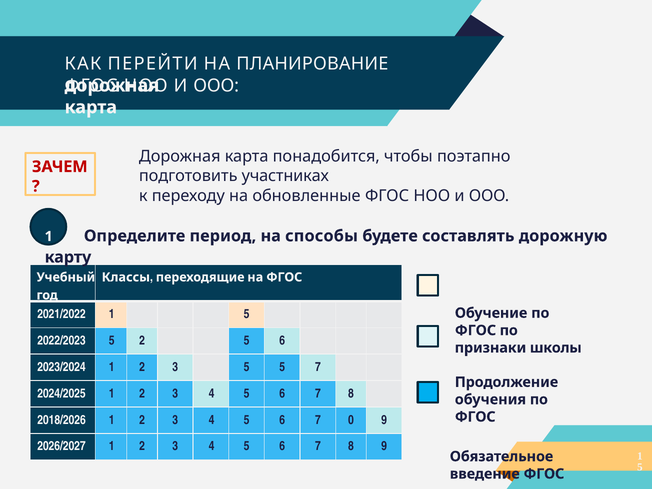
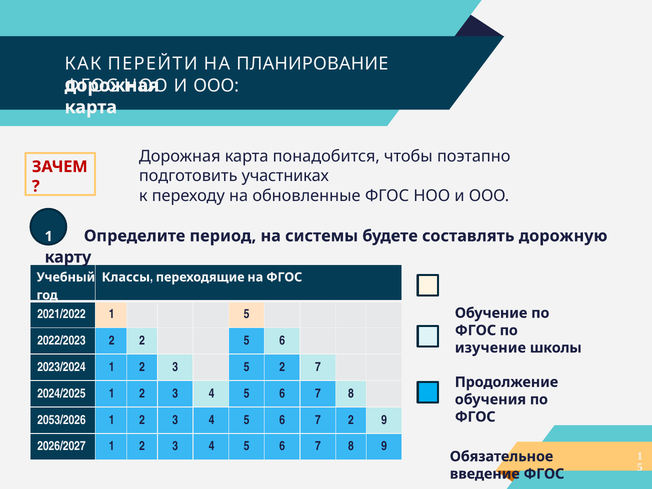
способы: способы -> системы
2022/2023 5: 5 -> 2
признаки: признаки -> изучение
5 5: 5 -> 2
2018/2026: 2018/2026 -> 2053/2026
7 0: 0 -> 2
